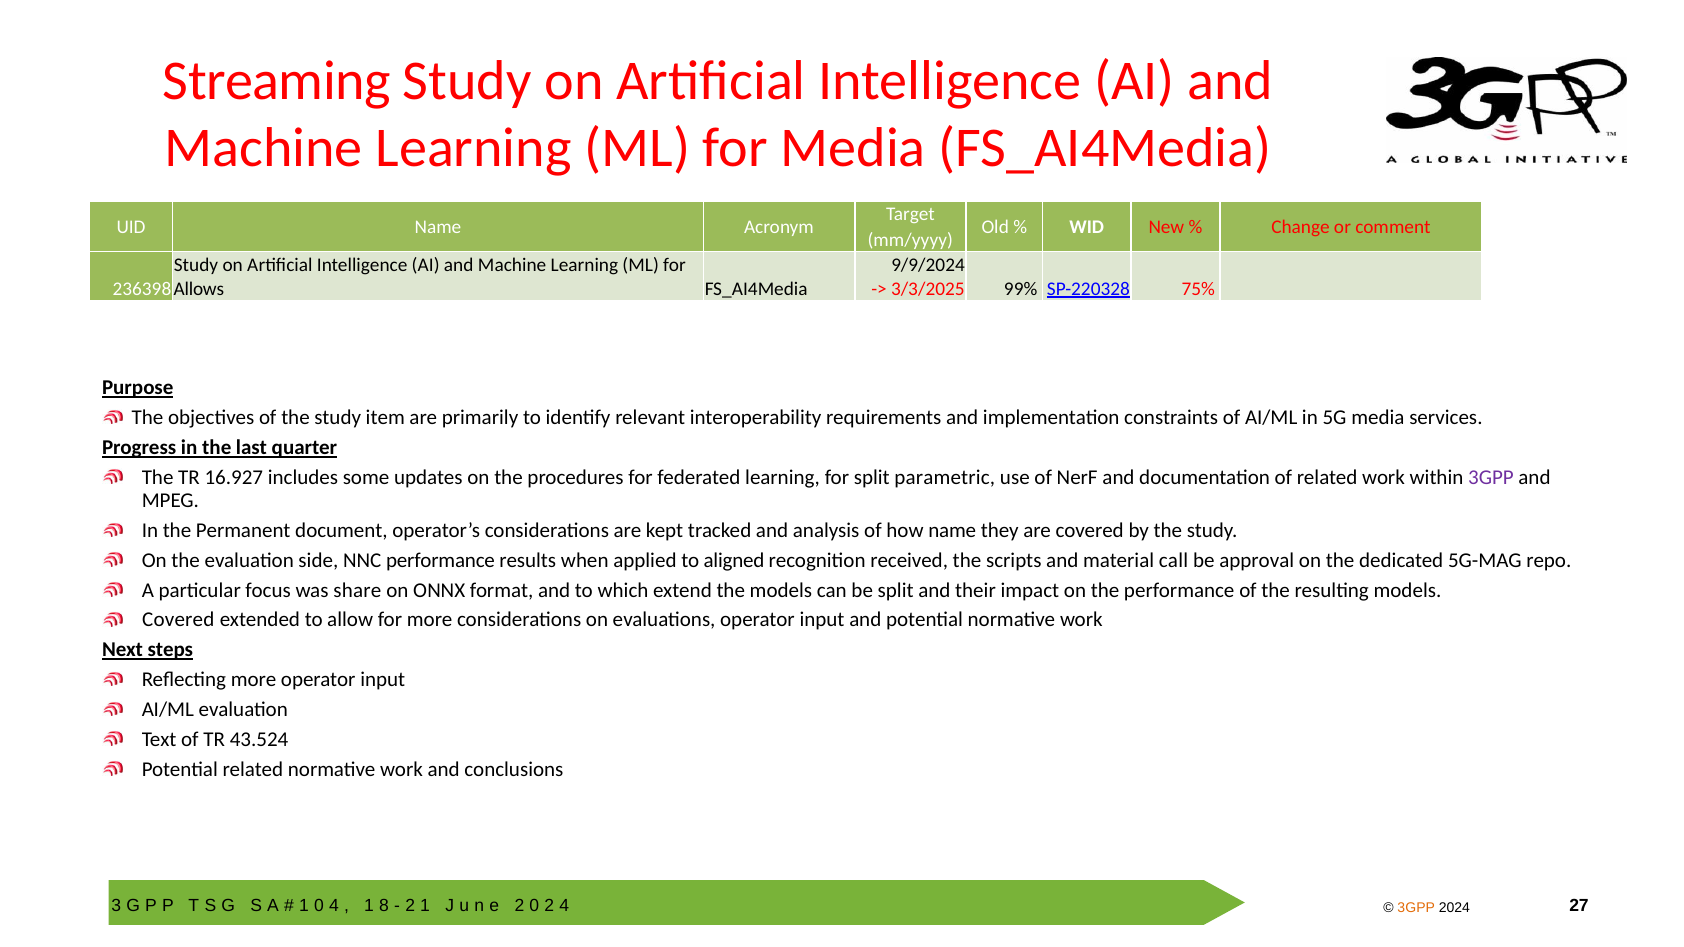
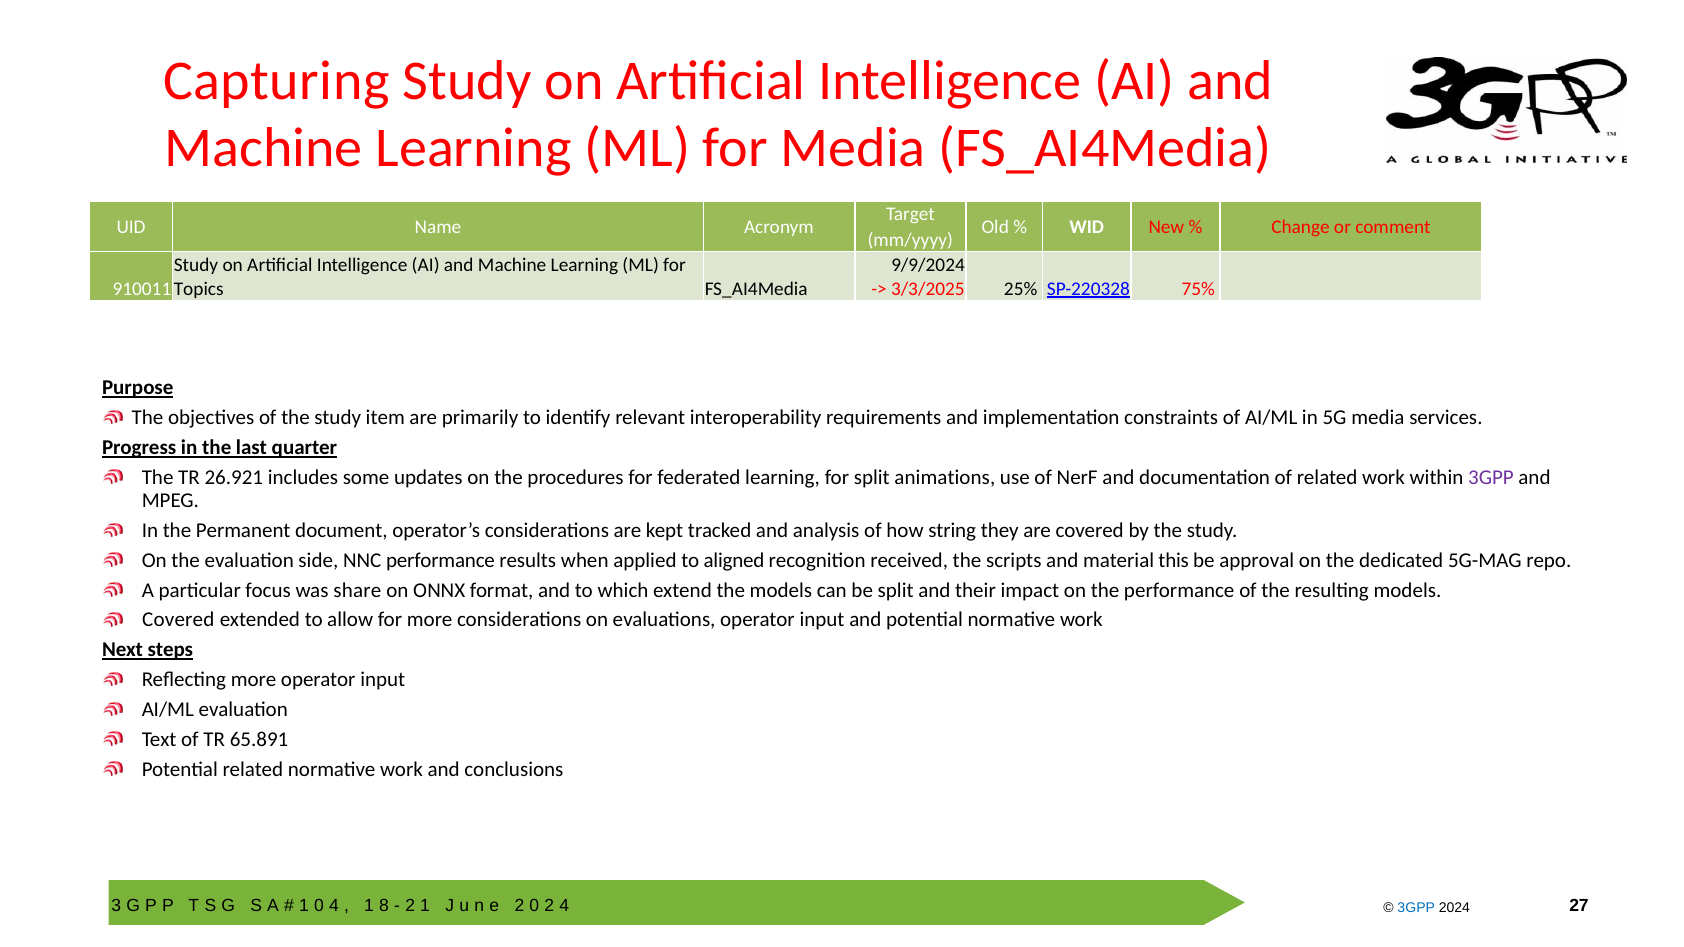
Streaming: Streaming -> Capturing
236398: 236398 -> 910011
Allows: Allows -> Topics
99%: 99% -> 25%
16.927: 16.927 -> 26.921
parametric: parametric -> animations
how name: name -> string
call: call -> this
43.524: 43.524 -> 65.891
3GPP at (1416, 908) colour: orange -> blue
